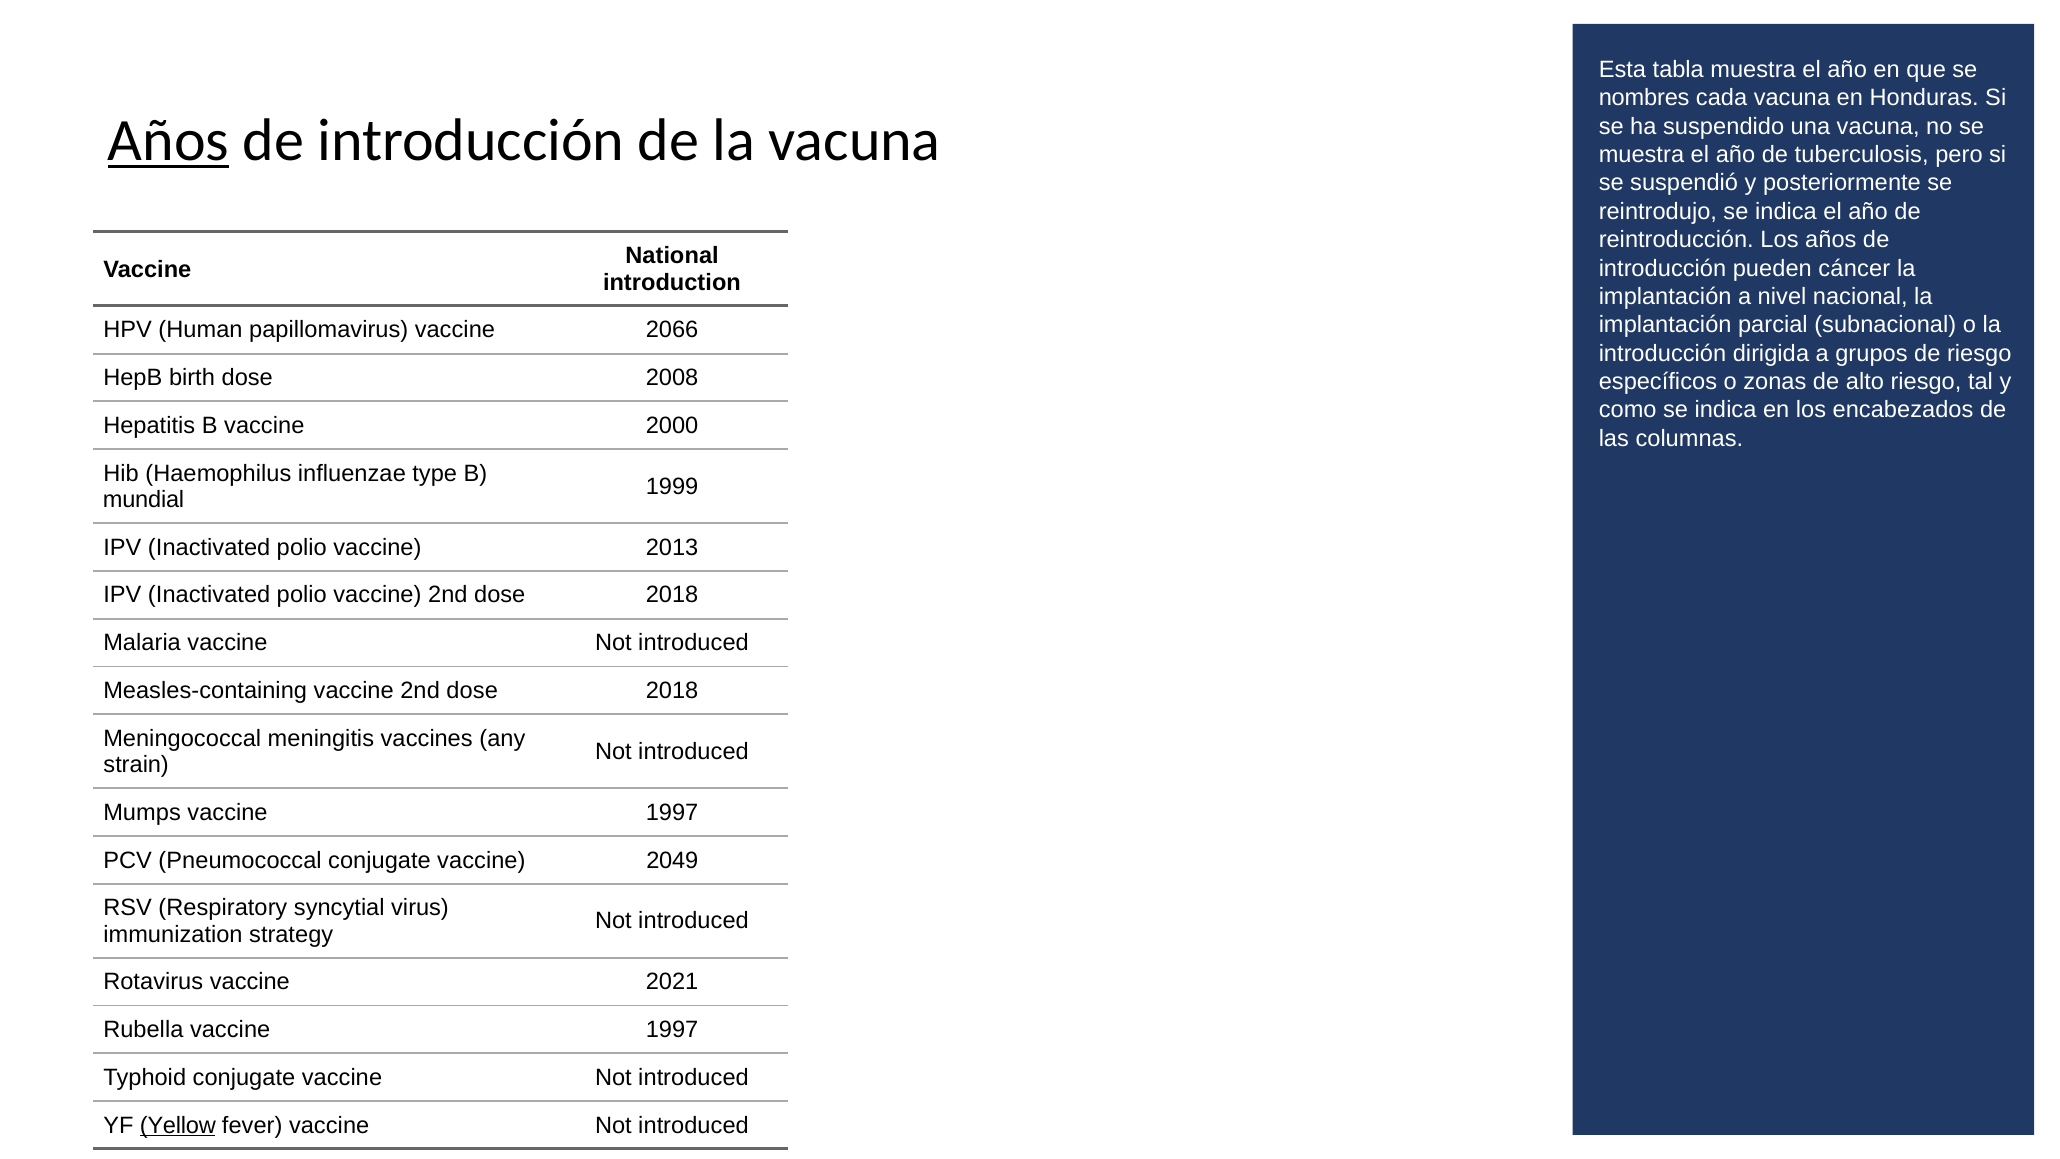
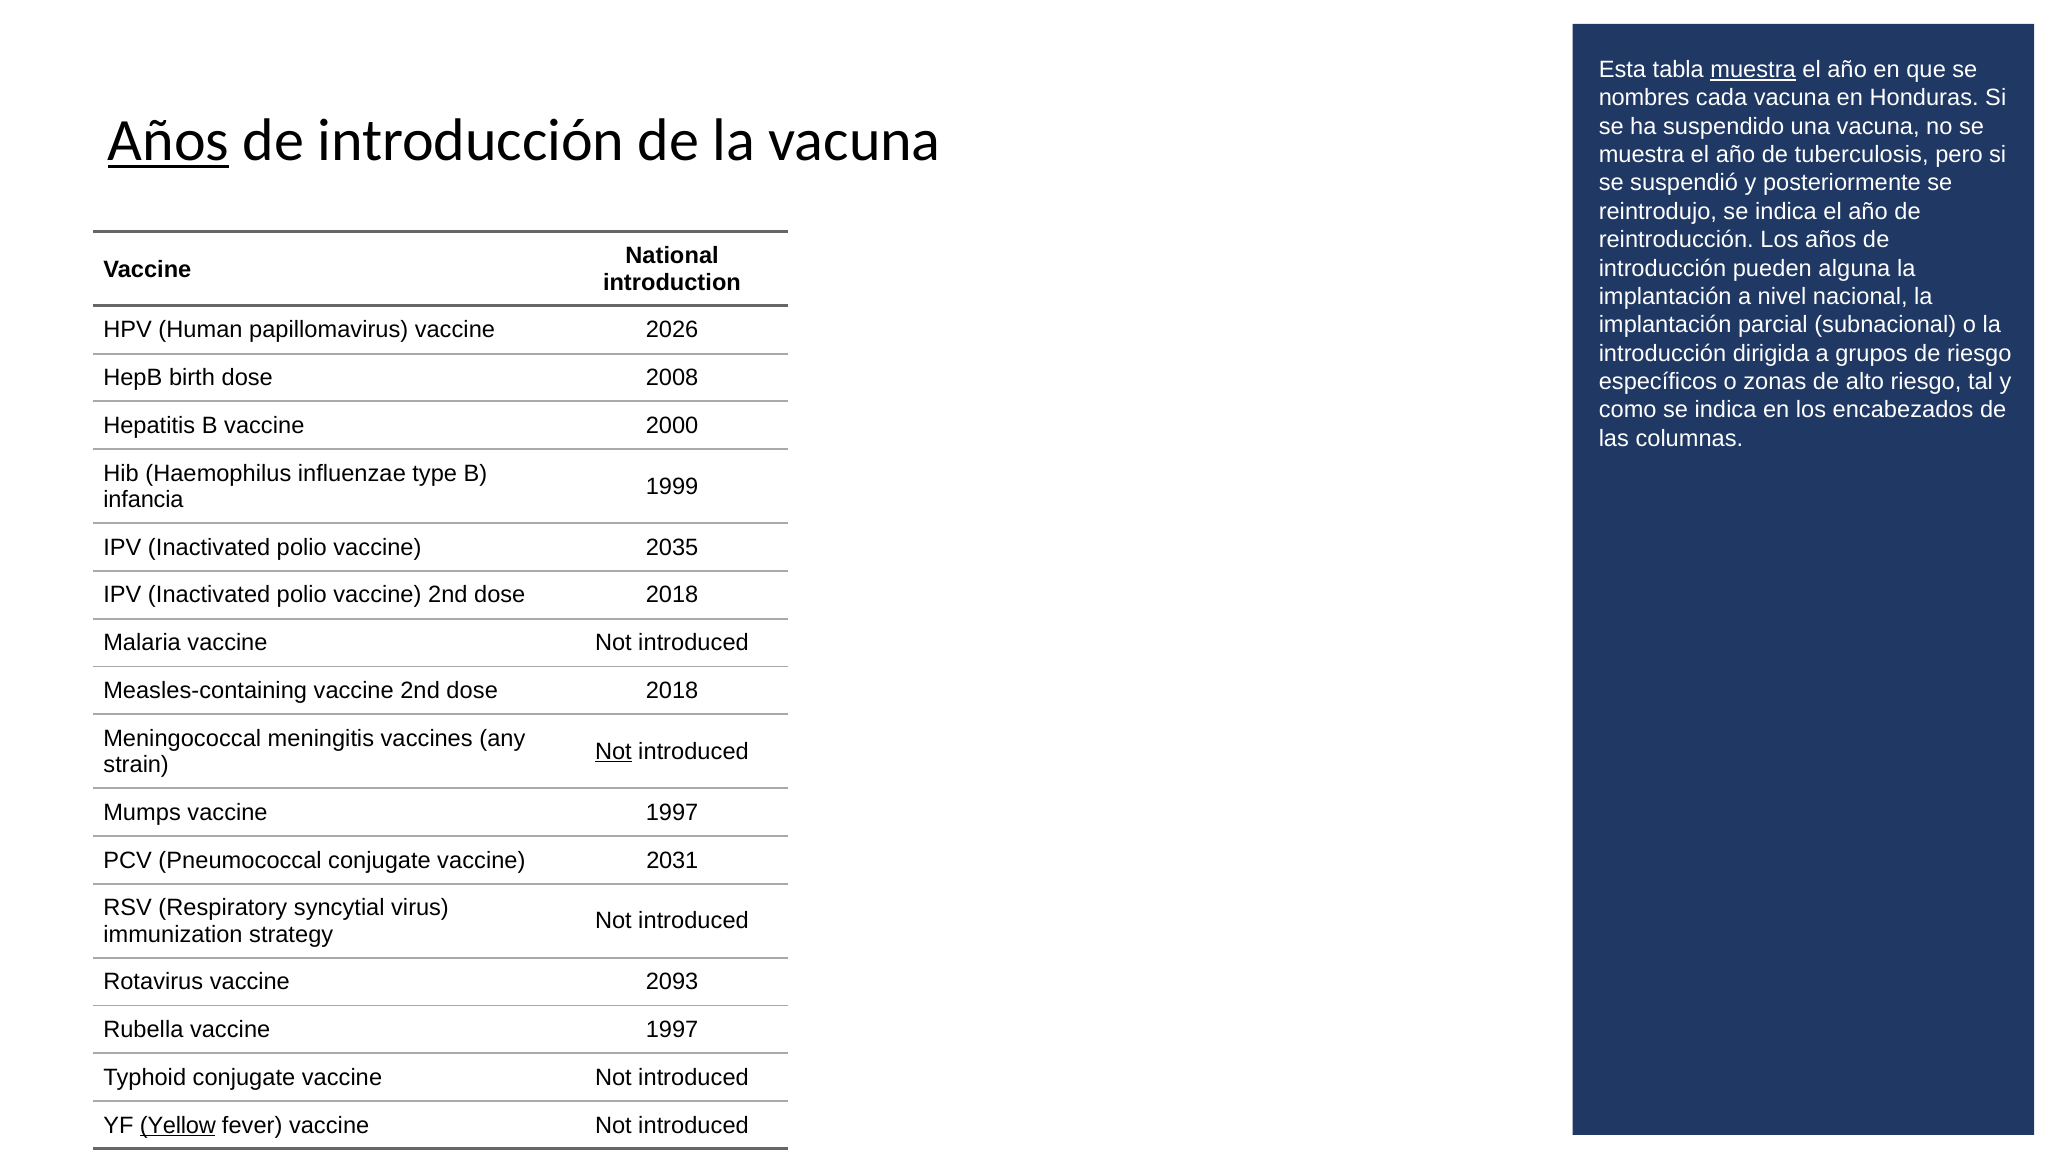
muestra at (1753, 70) underline: none -> present
cáncer: cáncer -> alguna
2066: 2066 -> 2026
mundial: mundial -> infancia
2013: 2013 -> 2035
Not at (613, 751) underline: none -> present
2049: 2049 -> 2031
2021: 2021 -> 2093
